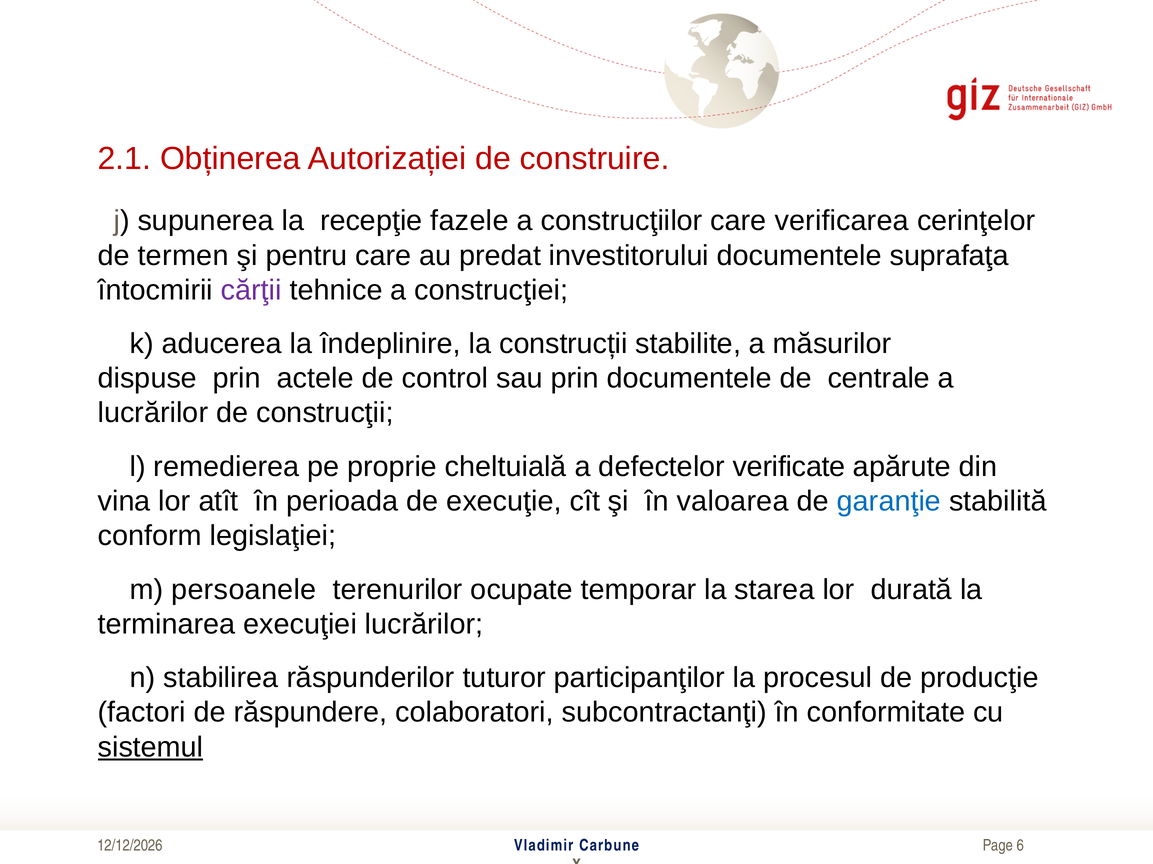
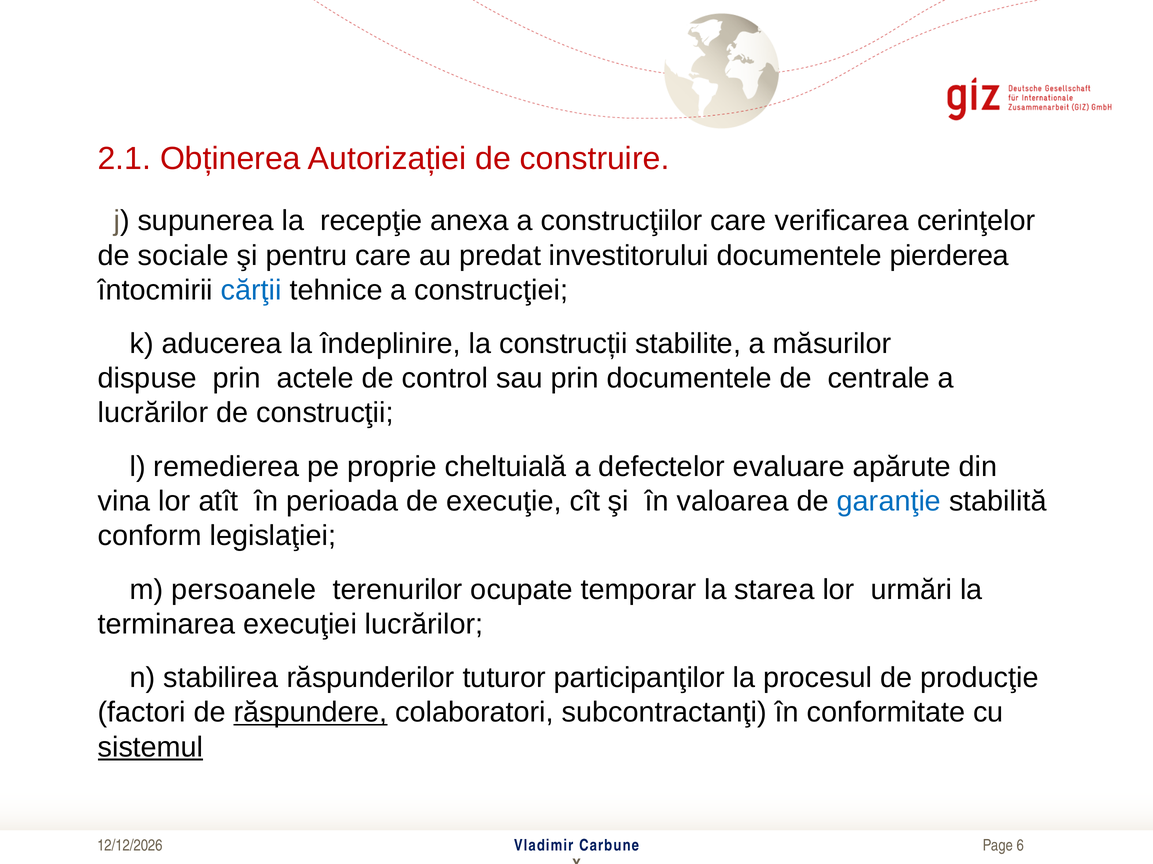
fazele: fazele -> anexa
termen: termen -> sociale
suprafaţa: suprafaţa -> pierderea
cărţii colour: purple -> blue
verificate: verificate -> evaluare
durată: durată -> urmări
răspundere underline: none -> present
